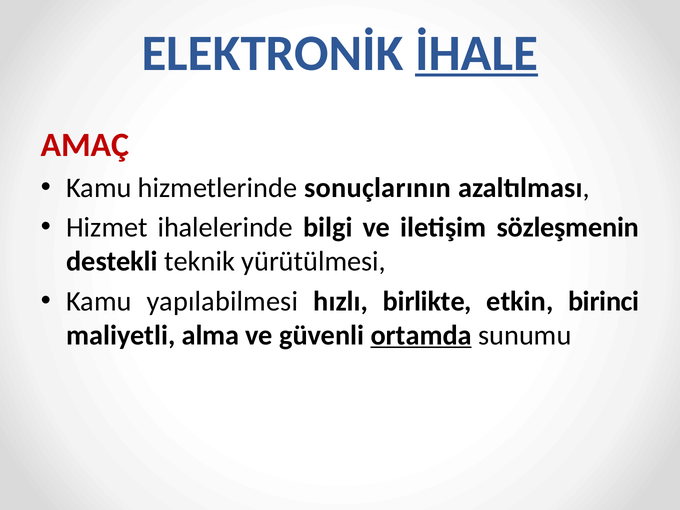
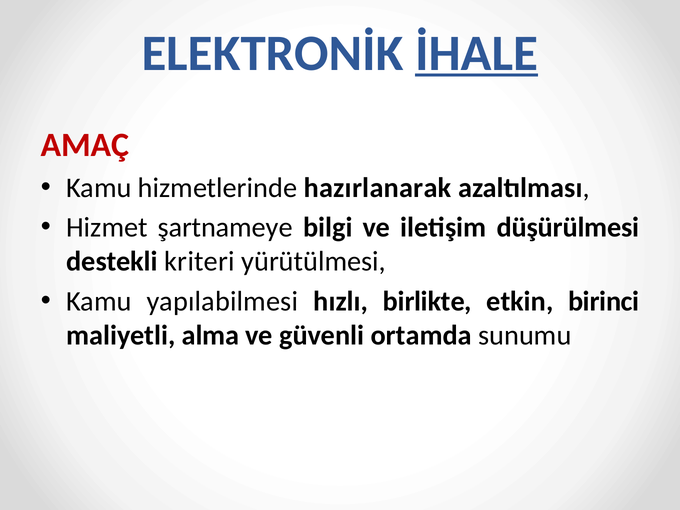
sonuçlarının: sonuçlarının -> hazırlanarak
ihalelerinde: ihalelerinde -> şartnameye
sözleşmenin: sözleşmenin -> düşürülmesi
teknik: teknik -> kriteri
ortamda underline: present -> none
